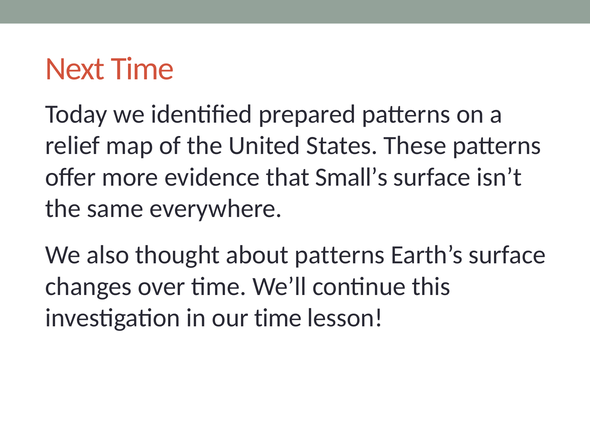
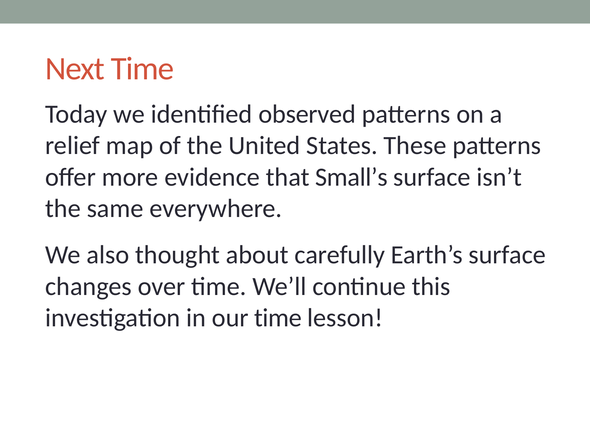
prepared: prepared -> observed
about patterns: patterns -> carefully
